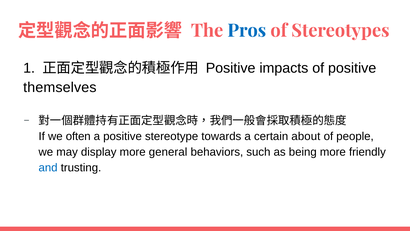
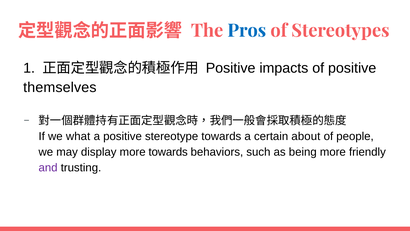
often: often -> what
more general: general -> towards
and colour: blue -> purple
